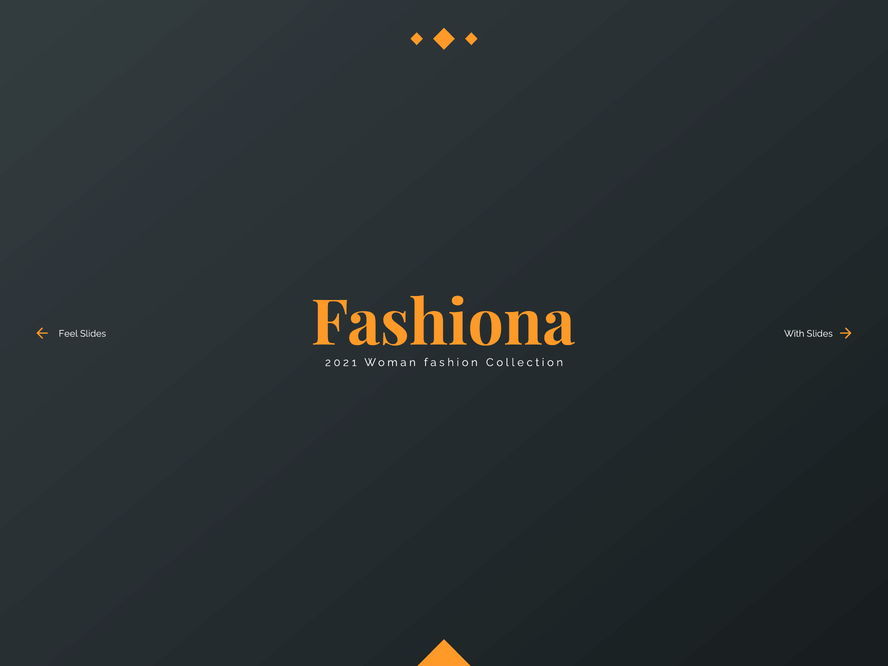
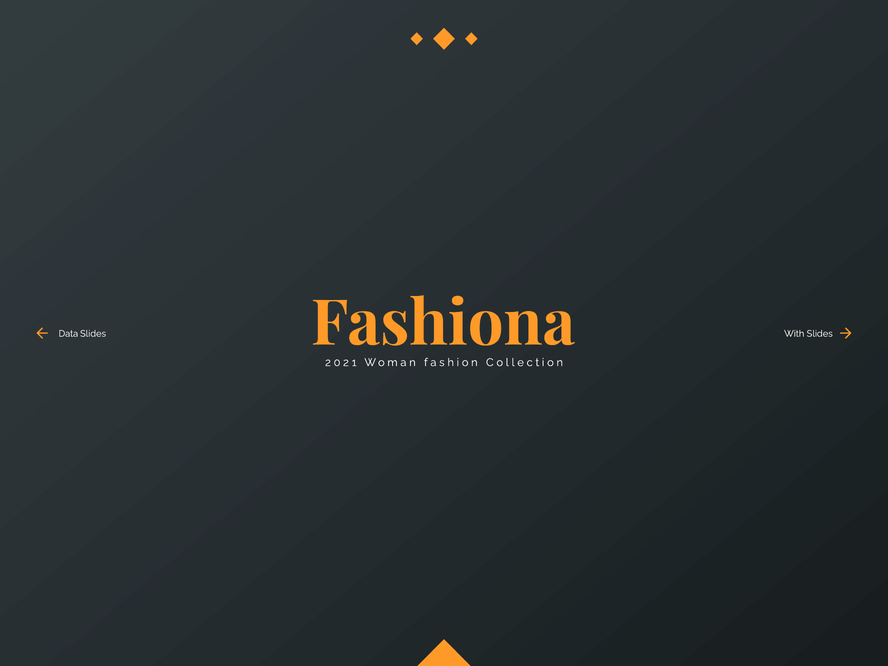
Feel: Feel -> Data
